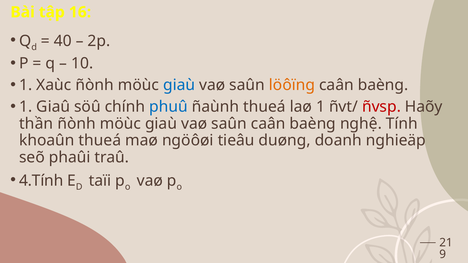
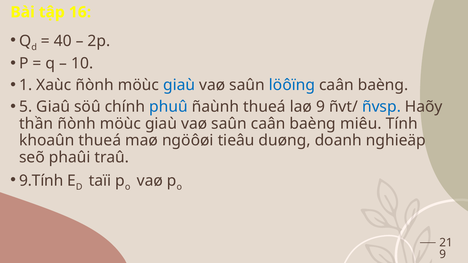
löôïng colour: orange -> blue
1 at (26, 107): 1 -> 5
laø 1: 1 -> 9
ñvsp colour: red -> blue
nghệ: nghệ -> miêu
4.Tính: 4.Tính -> 9.Tính
